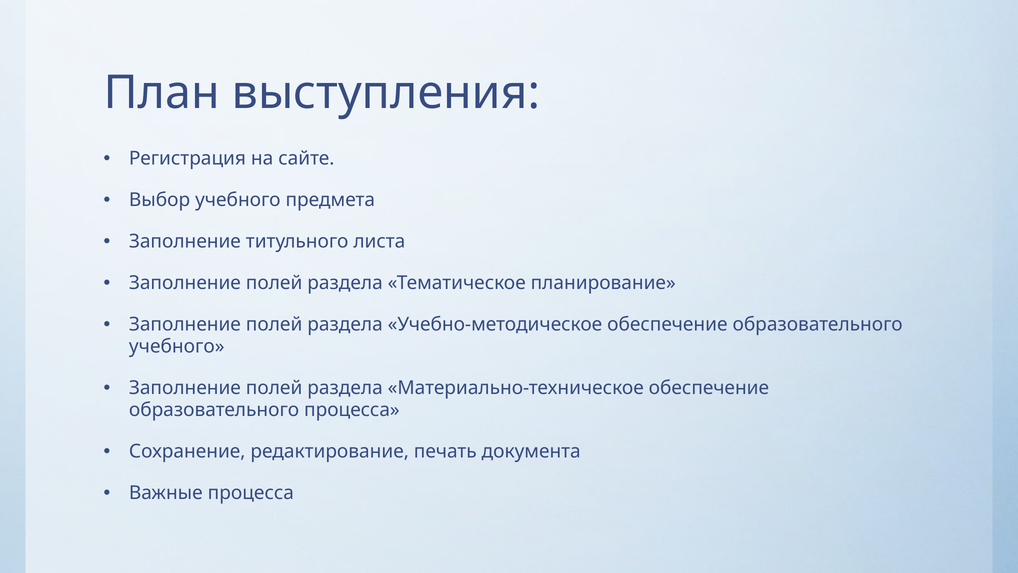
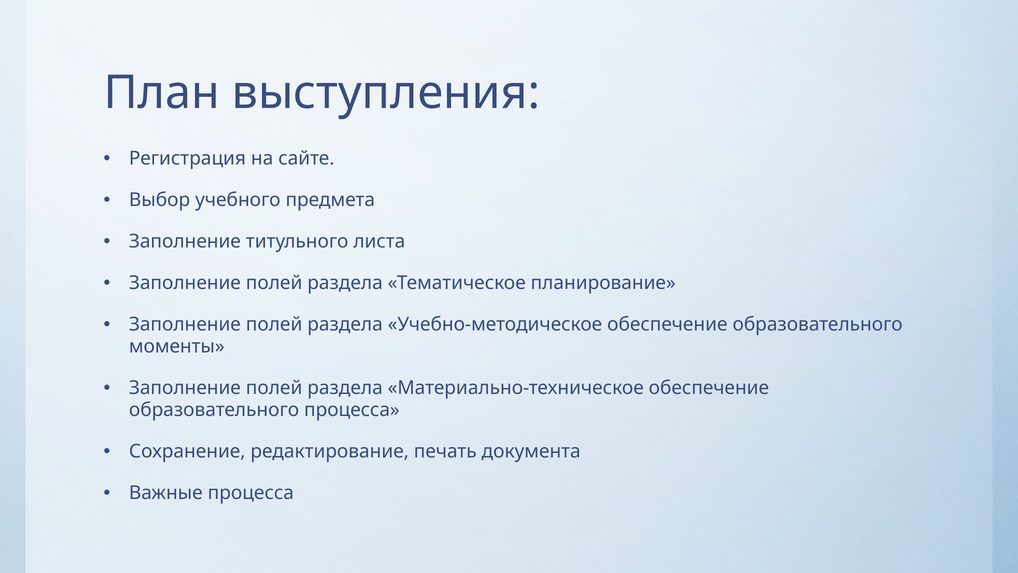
учебного at (177, 346): учебного -> моменты
